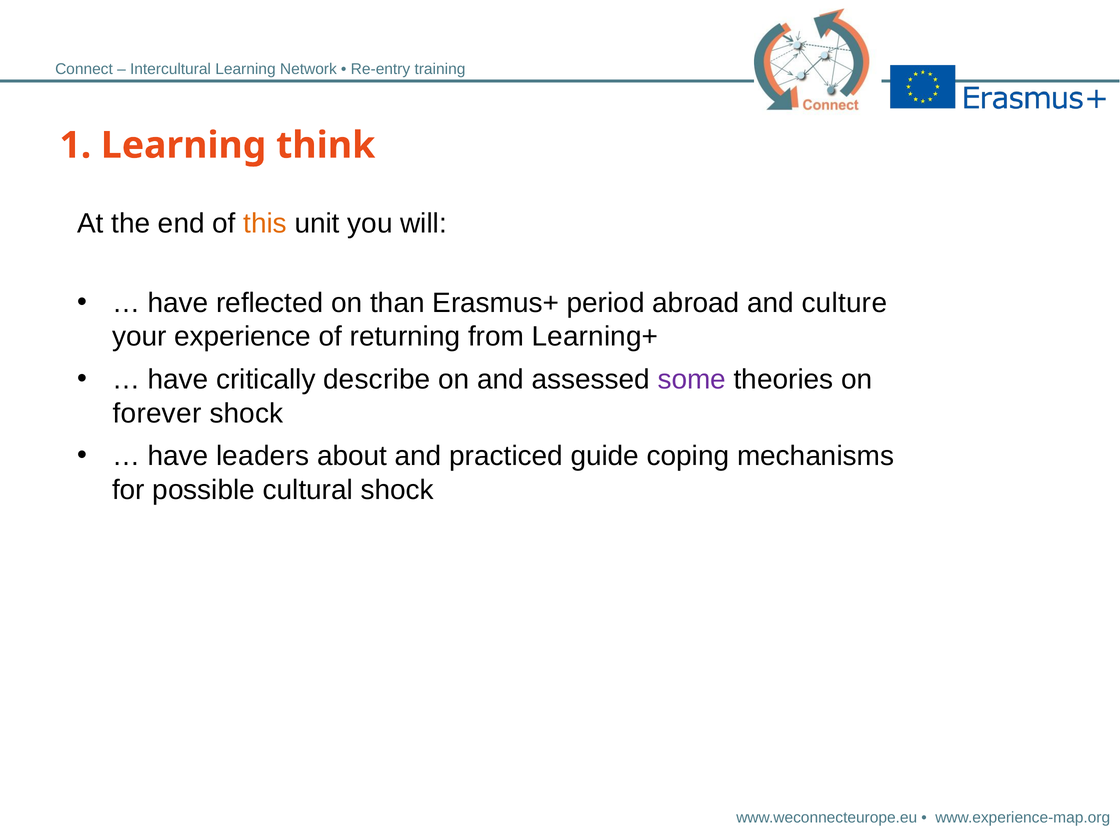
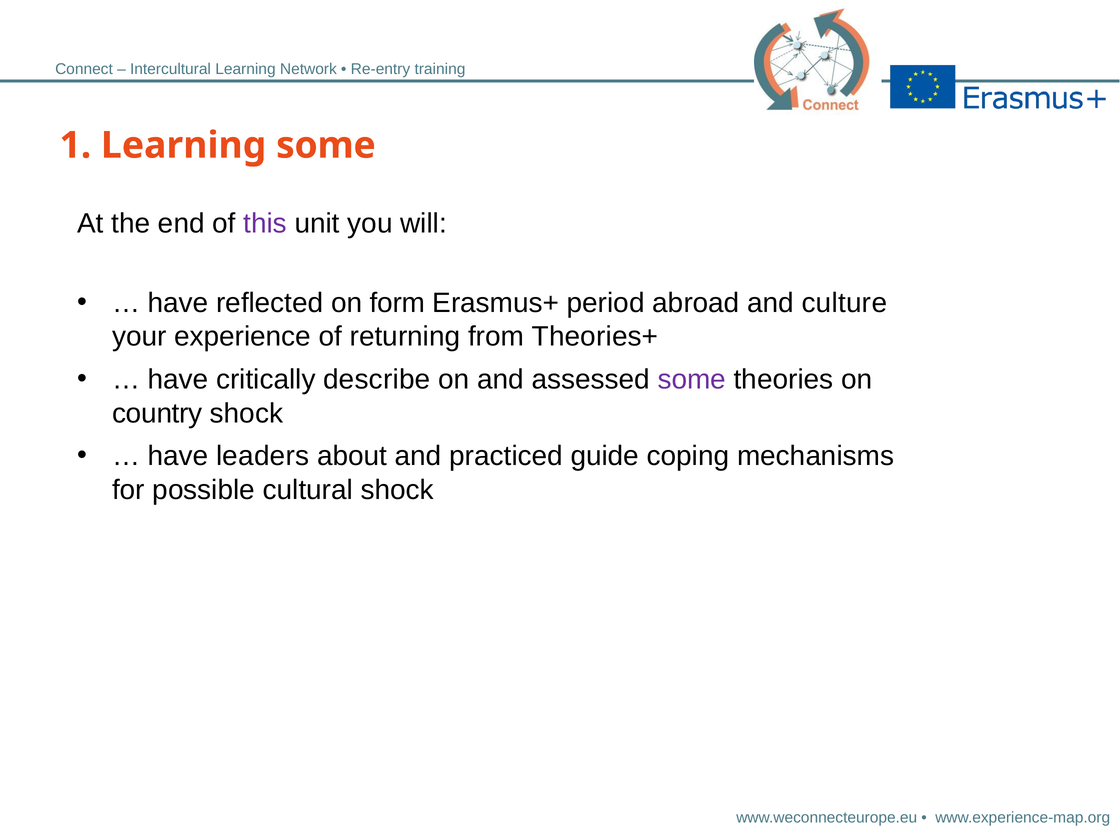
Learning think: think -> some
this colour: orange -> purple
than: than -> form
Learning+: Learning+ -> Theories+
forever: forever -> country
